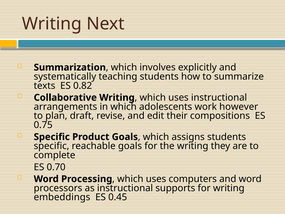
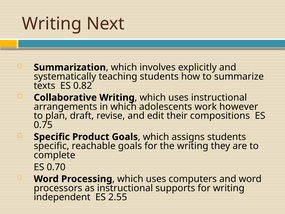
embeddings: embeddings -> independent
0.45: 0.45 -> 2.55
